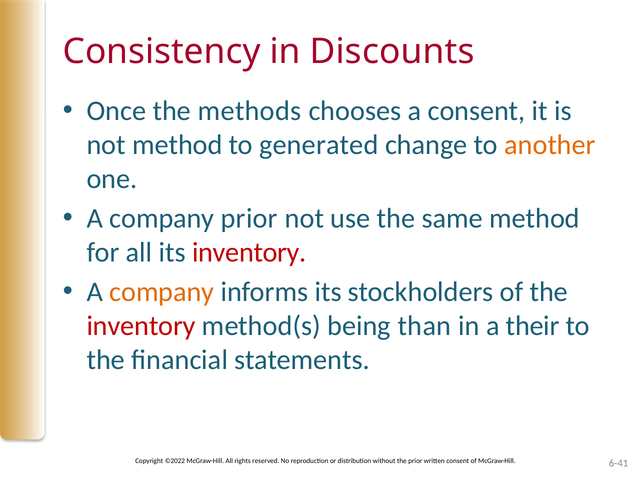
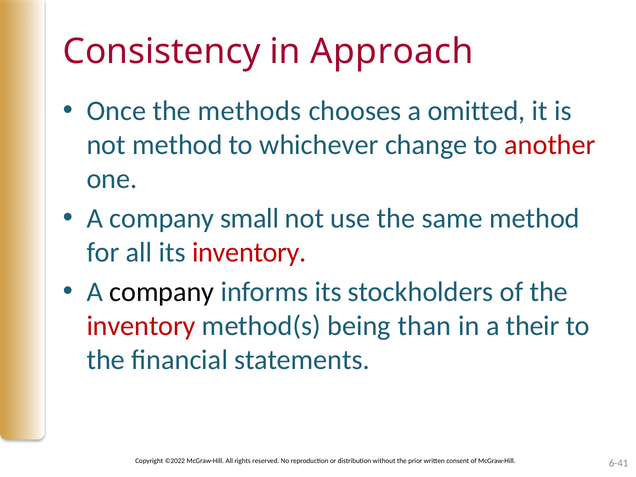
Discounts: Discounts -> Approach
a consent: consent -> omitted
generated: generated -> whichever
another colour: orange -> red
company prior: prior -> small
company at (162, 292) colour: orange -> black
